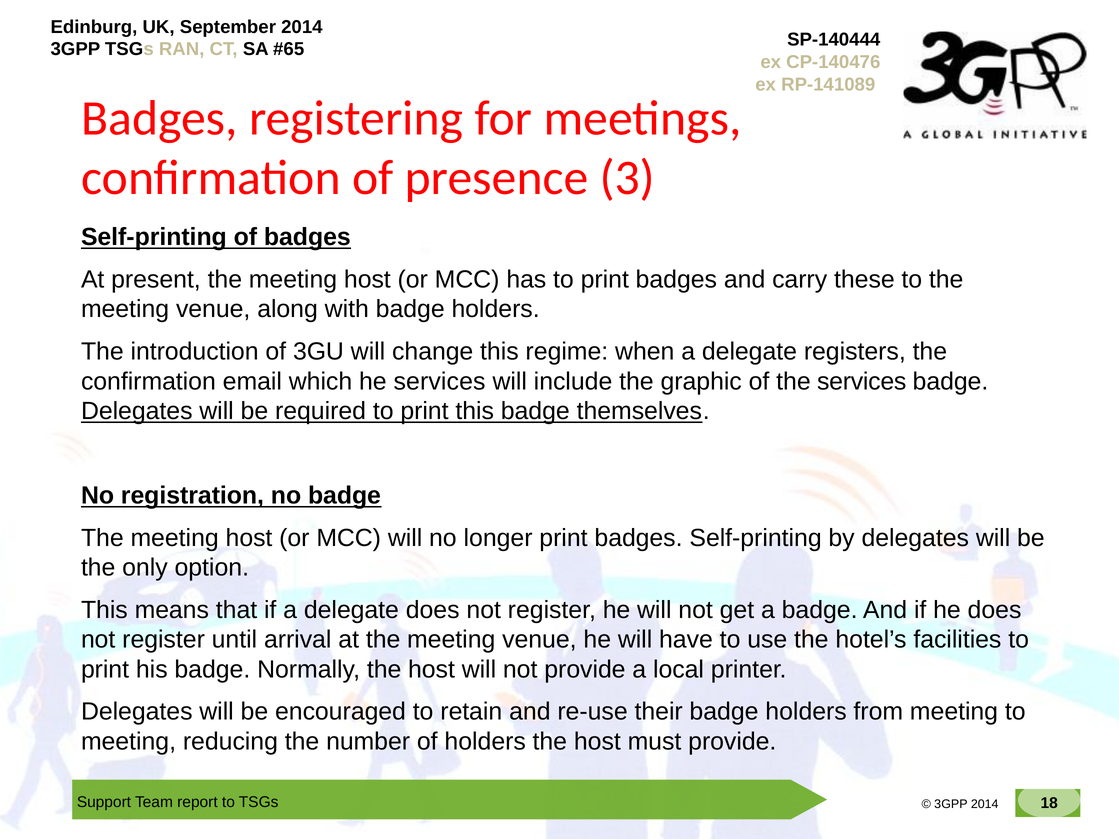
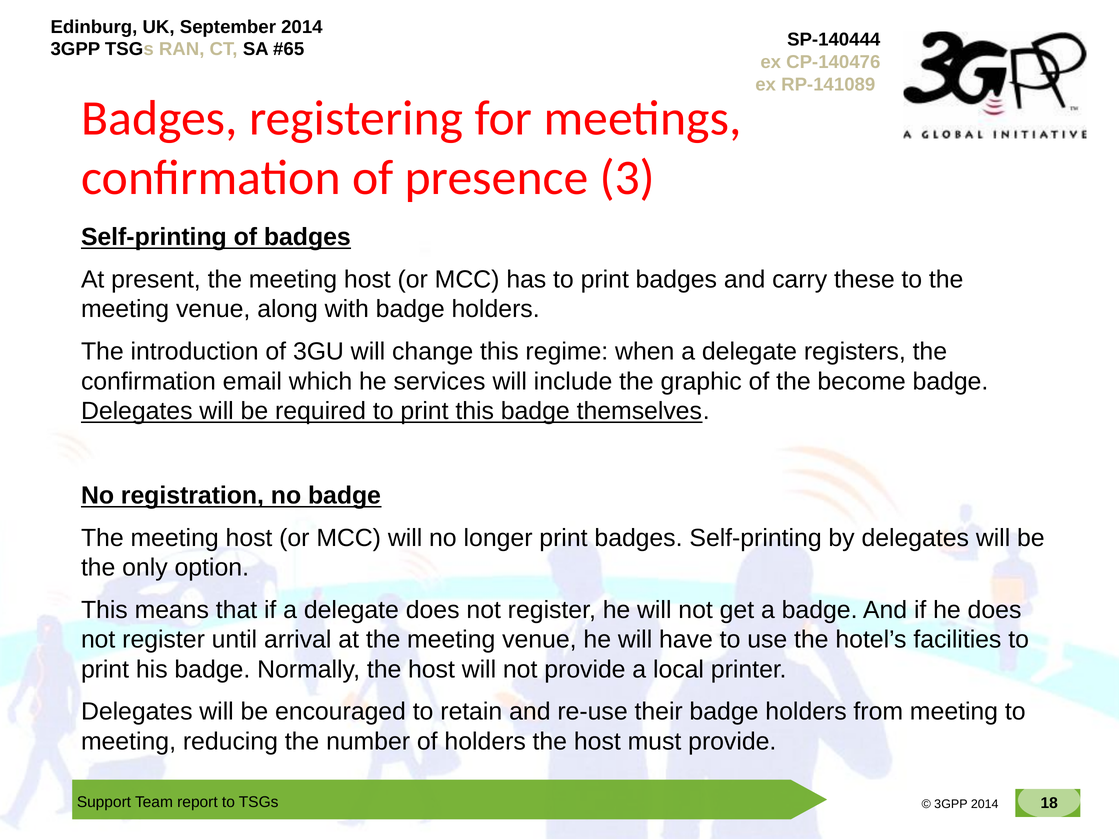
the services: services -> become
